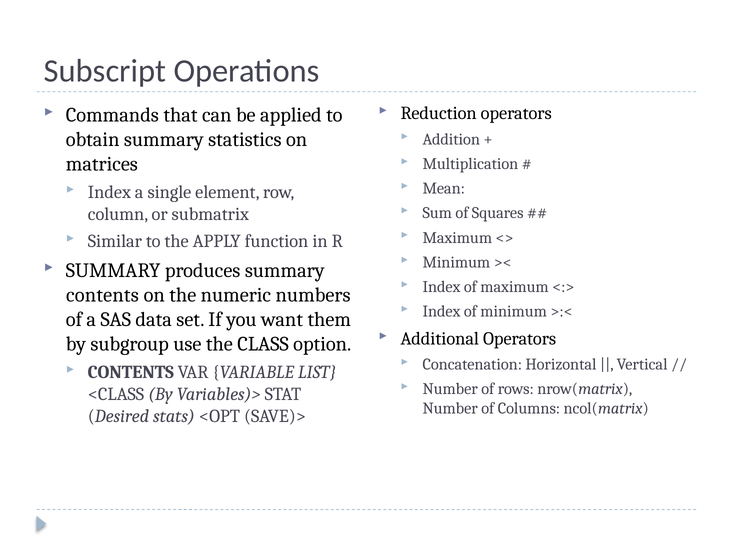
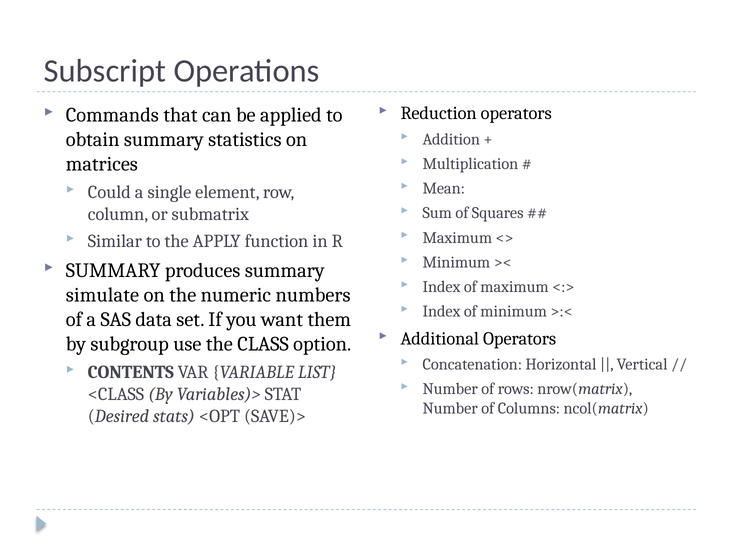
Index at (109, 192): Index -> Could
contents at (102, 295): contents -> simulate
